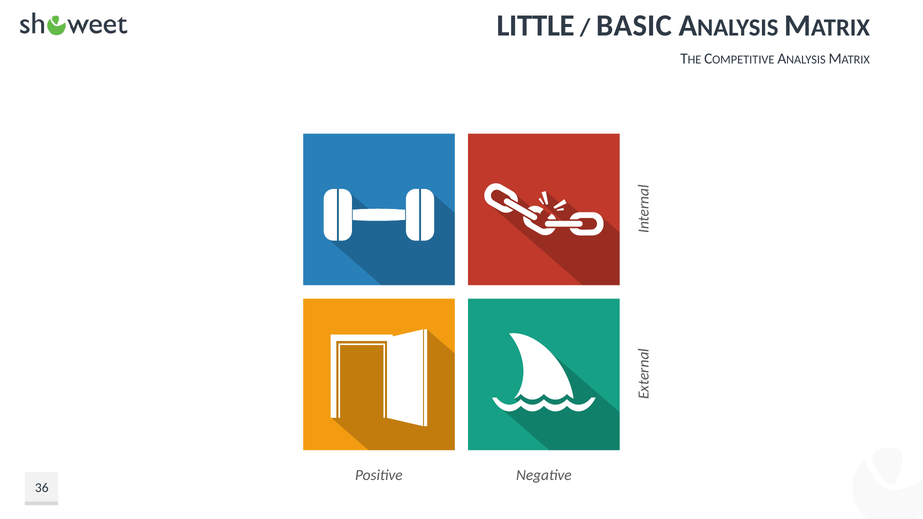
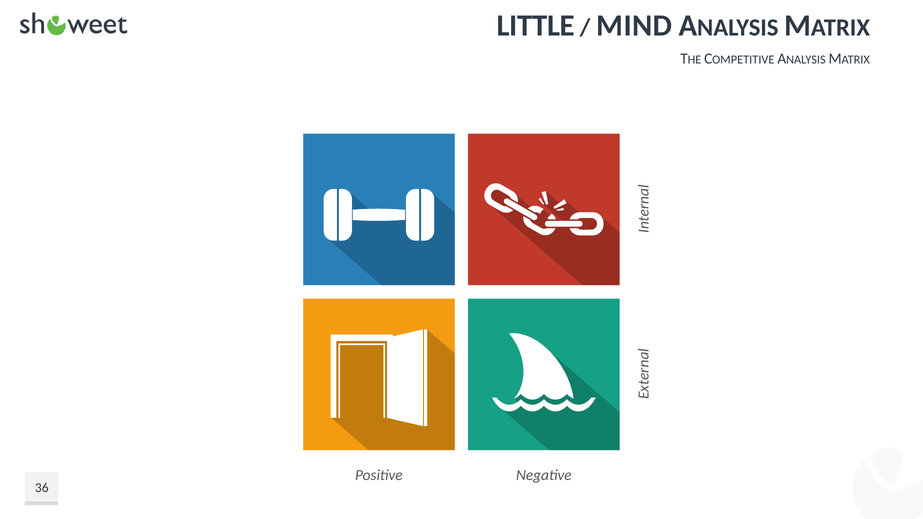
BASIC: BASIC -> MIND
